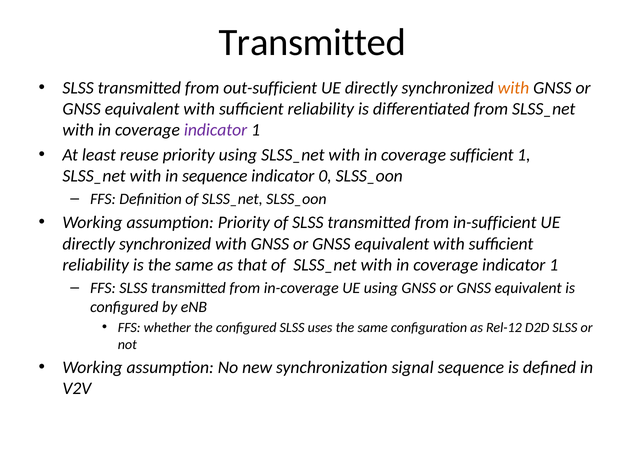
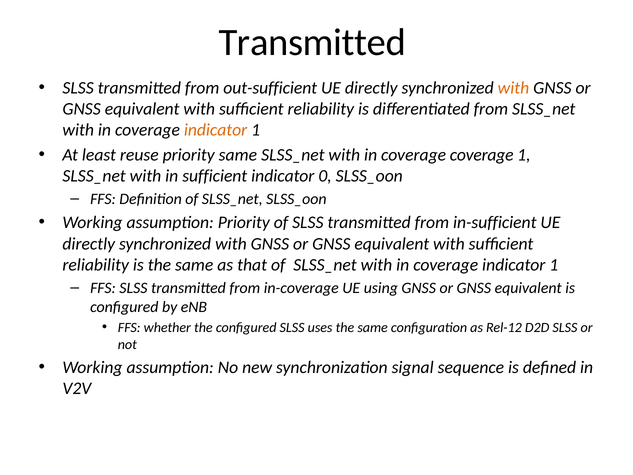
indicator at (216, 130) colour: purple -> orange
priority using: using -> same
coverage sufficient: sufficient -> coverage
in sequence: sequence -> sufficient
